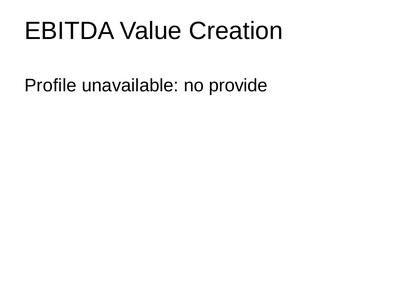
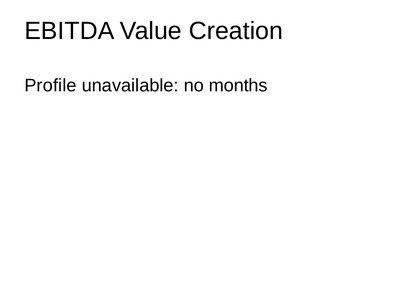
provide: provide -> months
